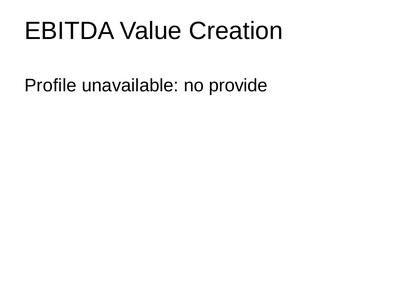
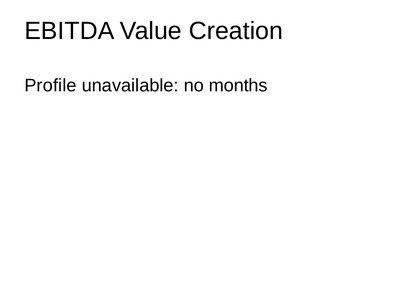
provide: provide -> months
